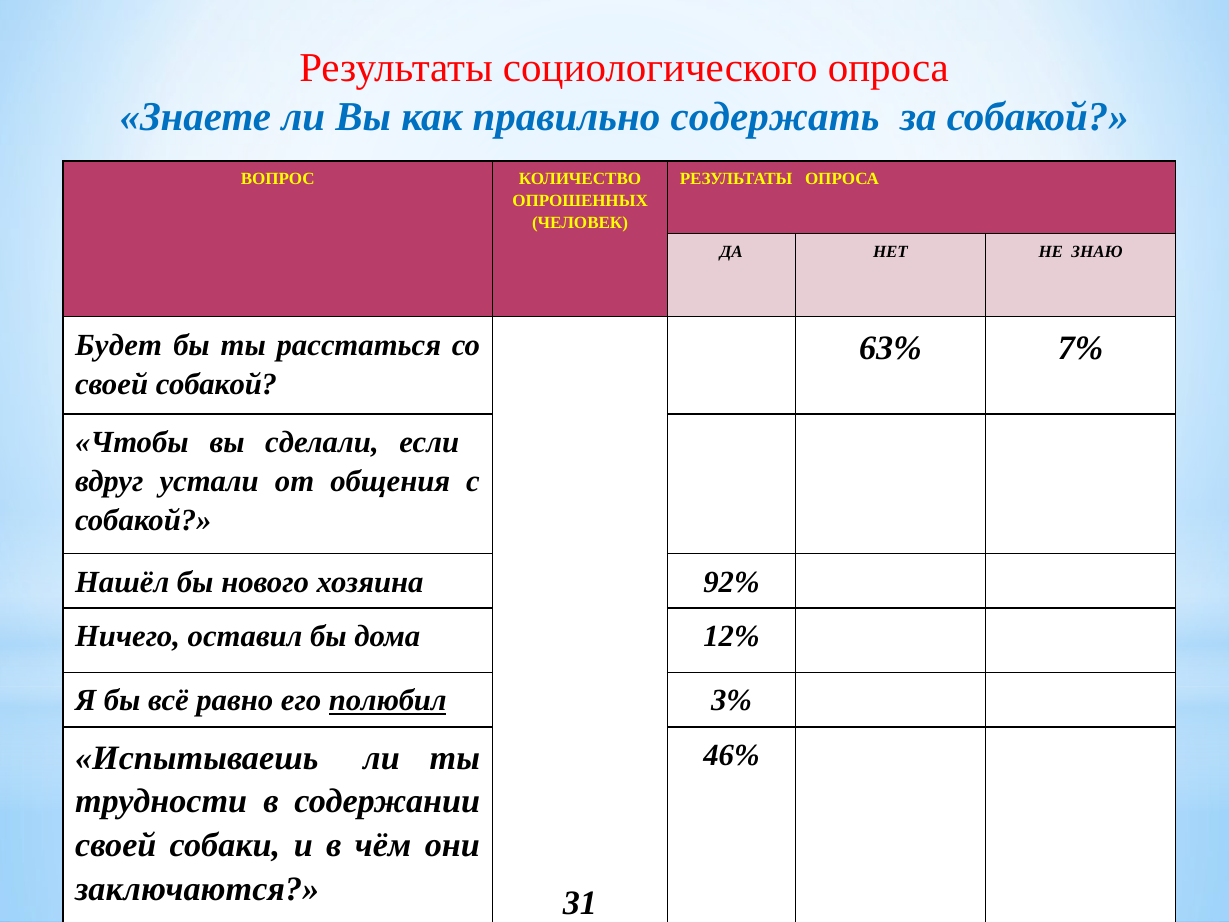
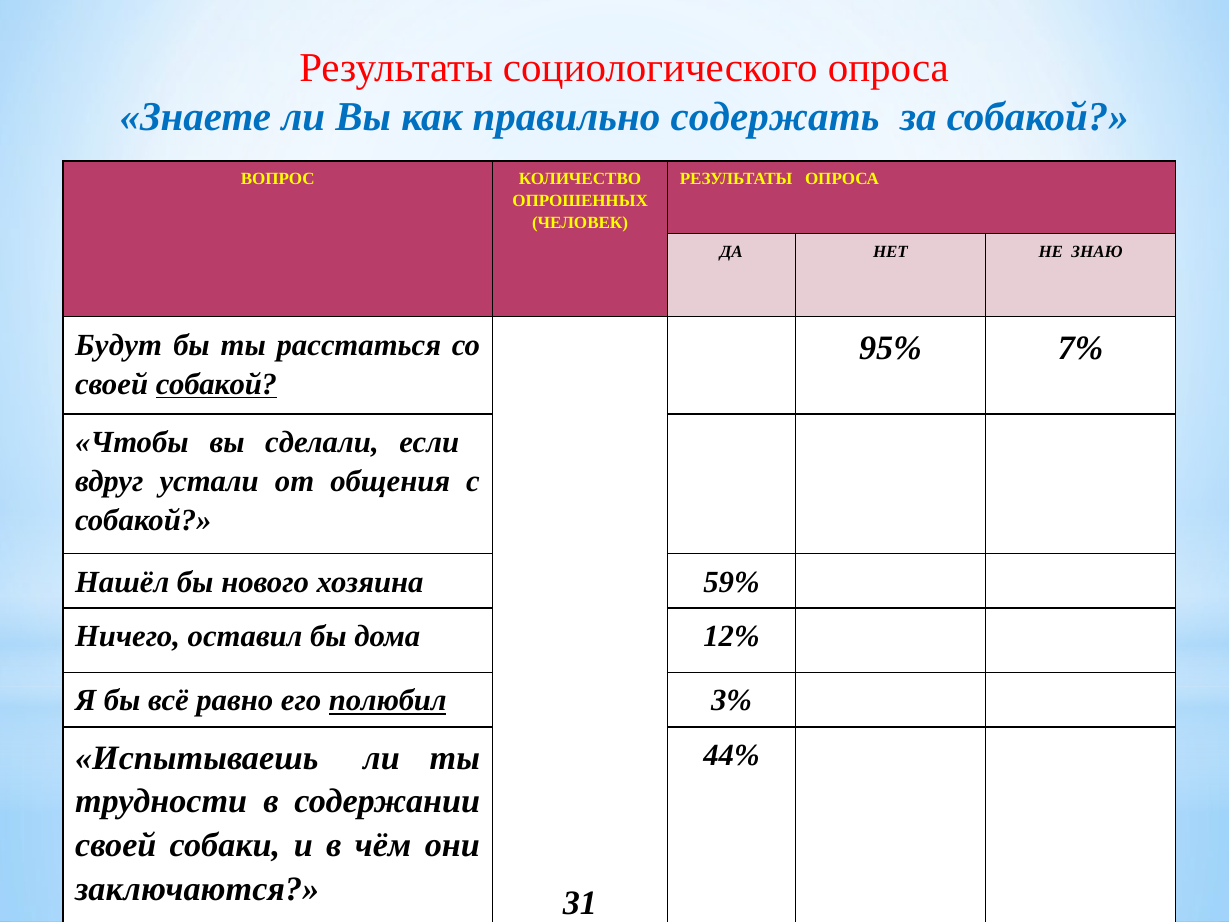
Будет: Будет -> Будут
63%: 63% -> 95%
собакой at (216, 384) underline: none -> present
92%: 92% -> 59%
46%: 46% -> 44%
